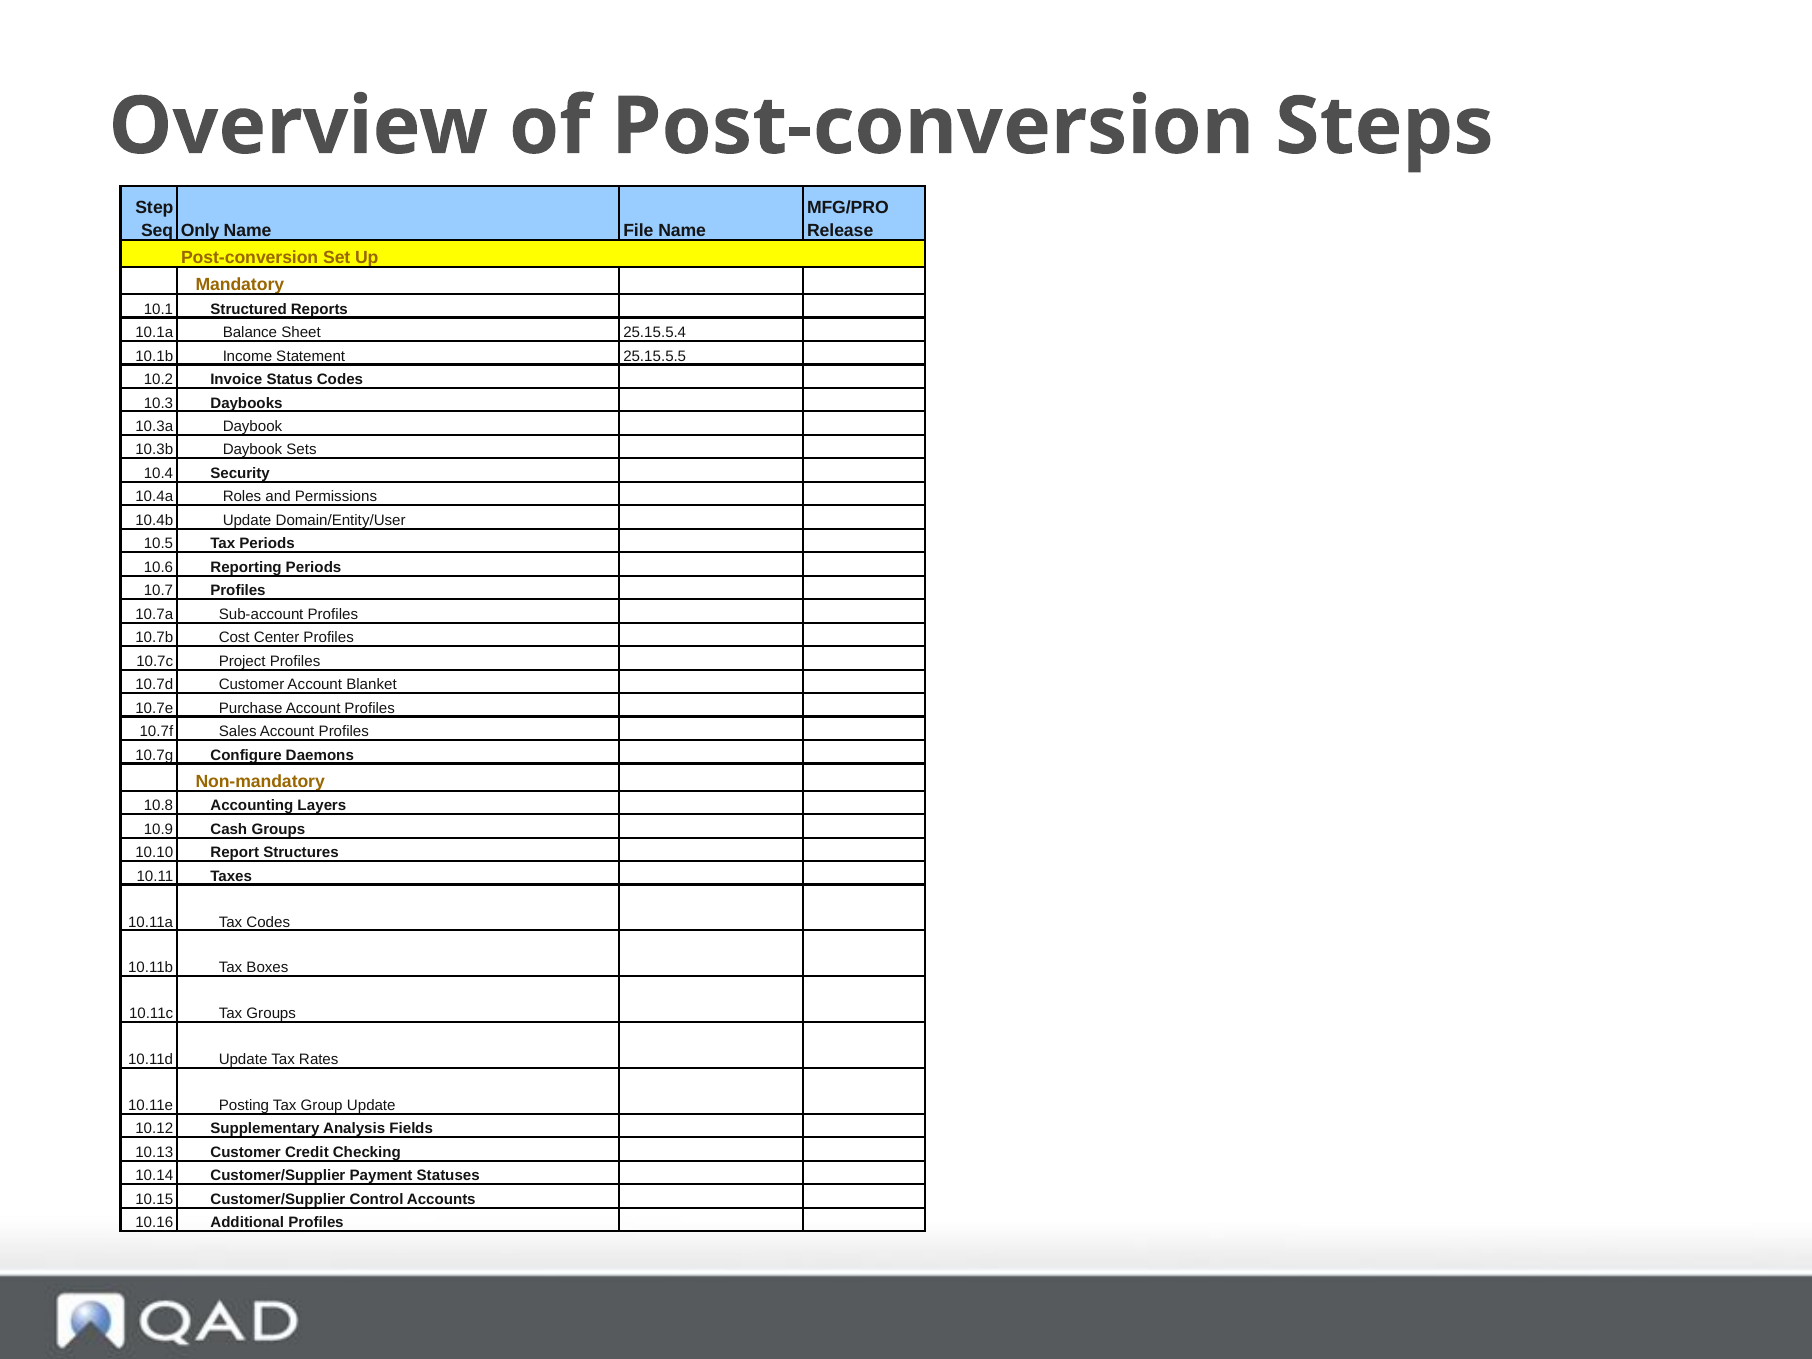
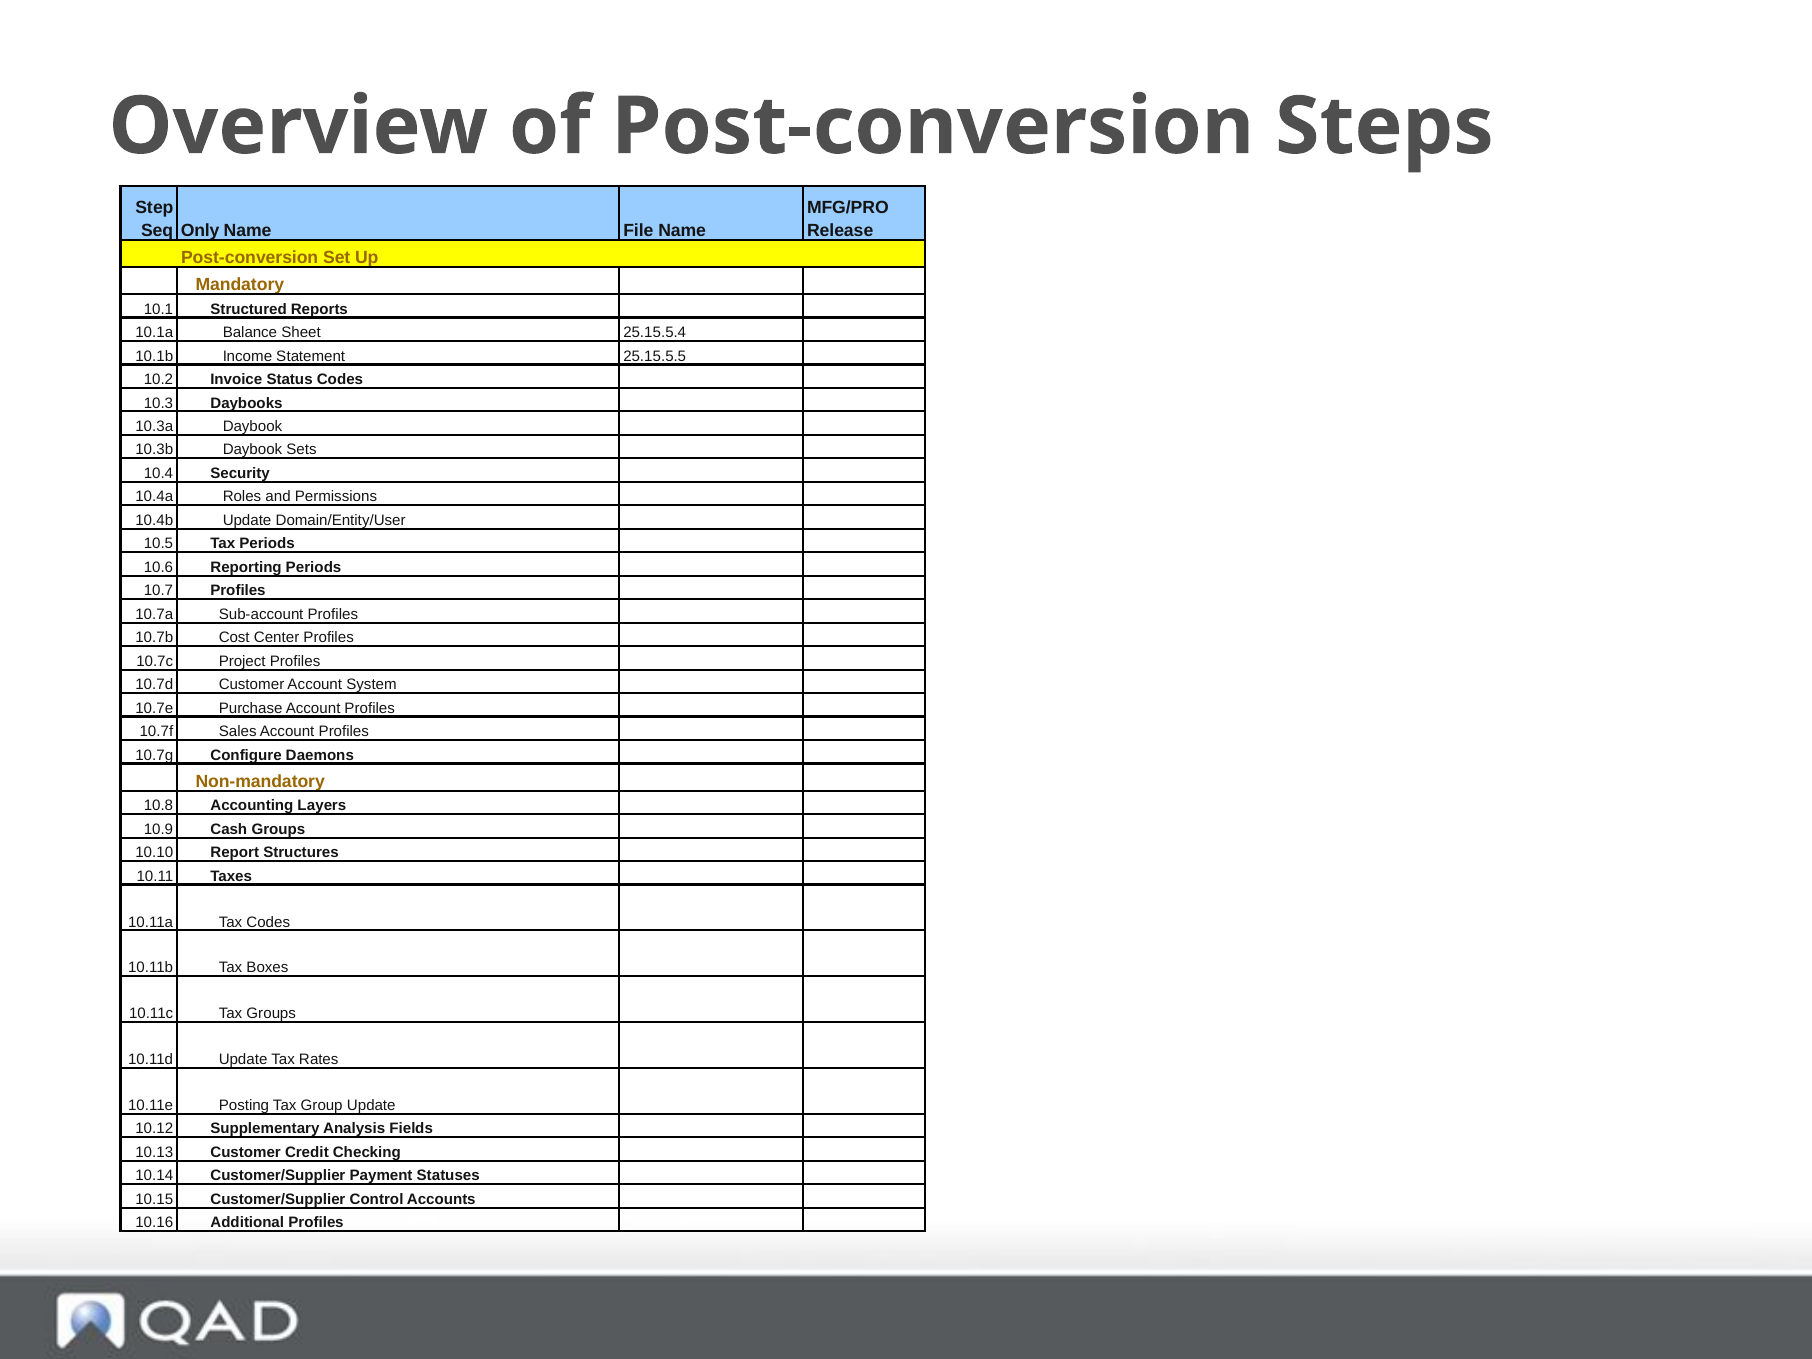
Blanket: Blanket -> System
